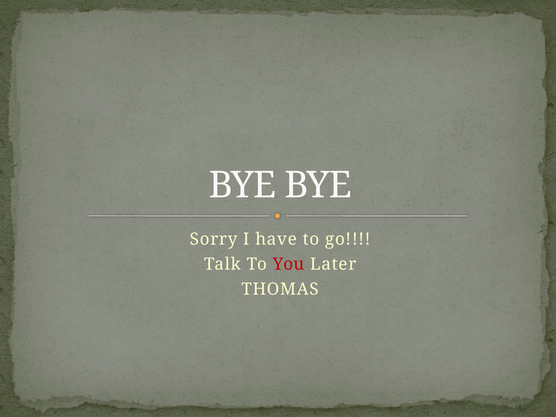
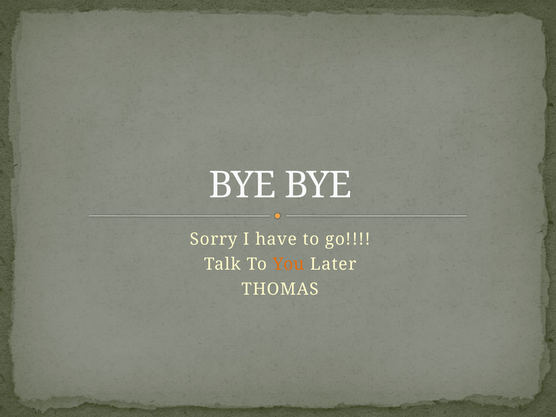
You colour: red -> orange
